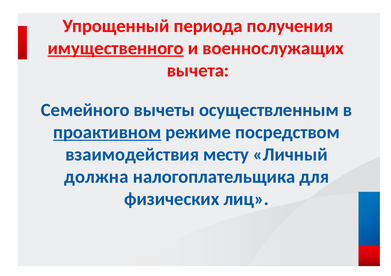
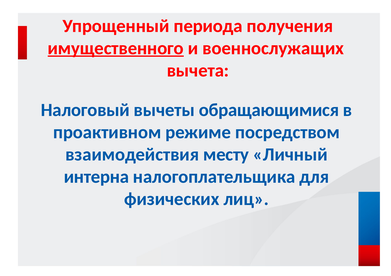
Семейного: Семейного -> Налоговый
осуществленным: осуществленным -> обращающимися
проактивном underline: present -> none
должна: должна -> интерна
